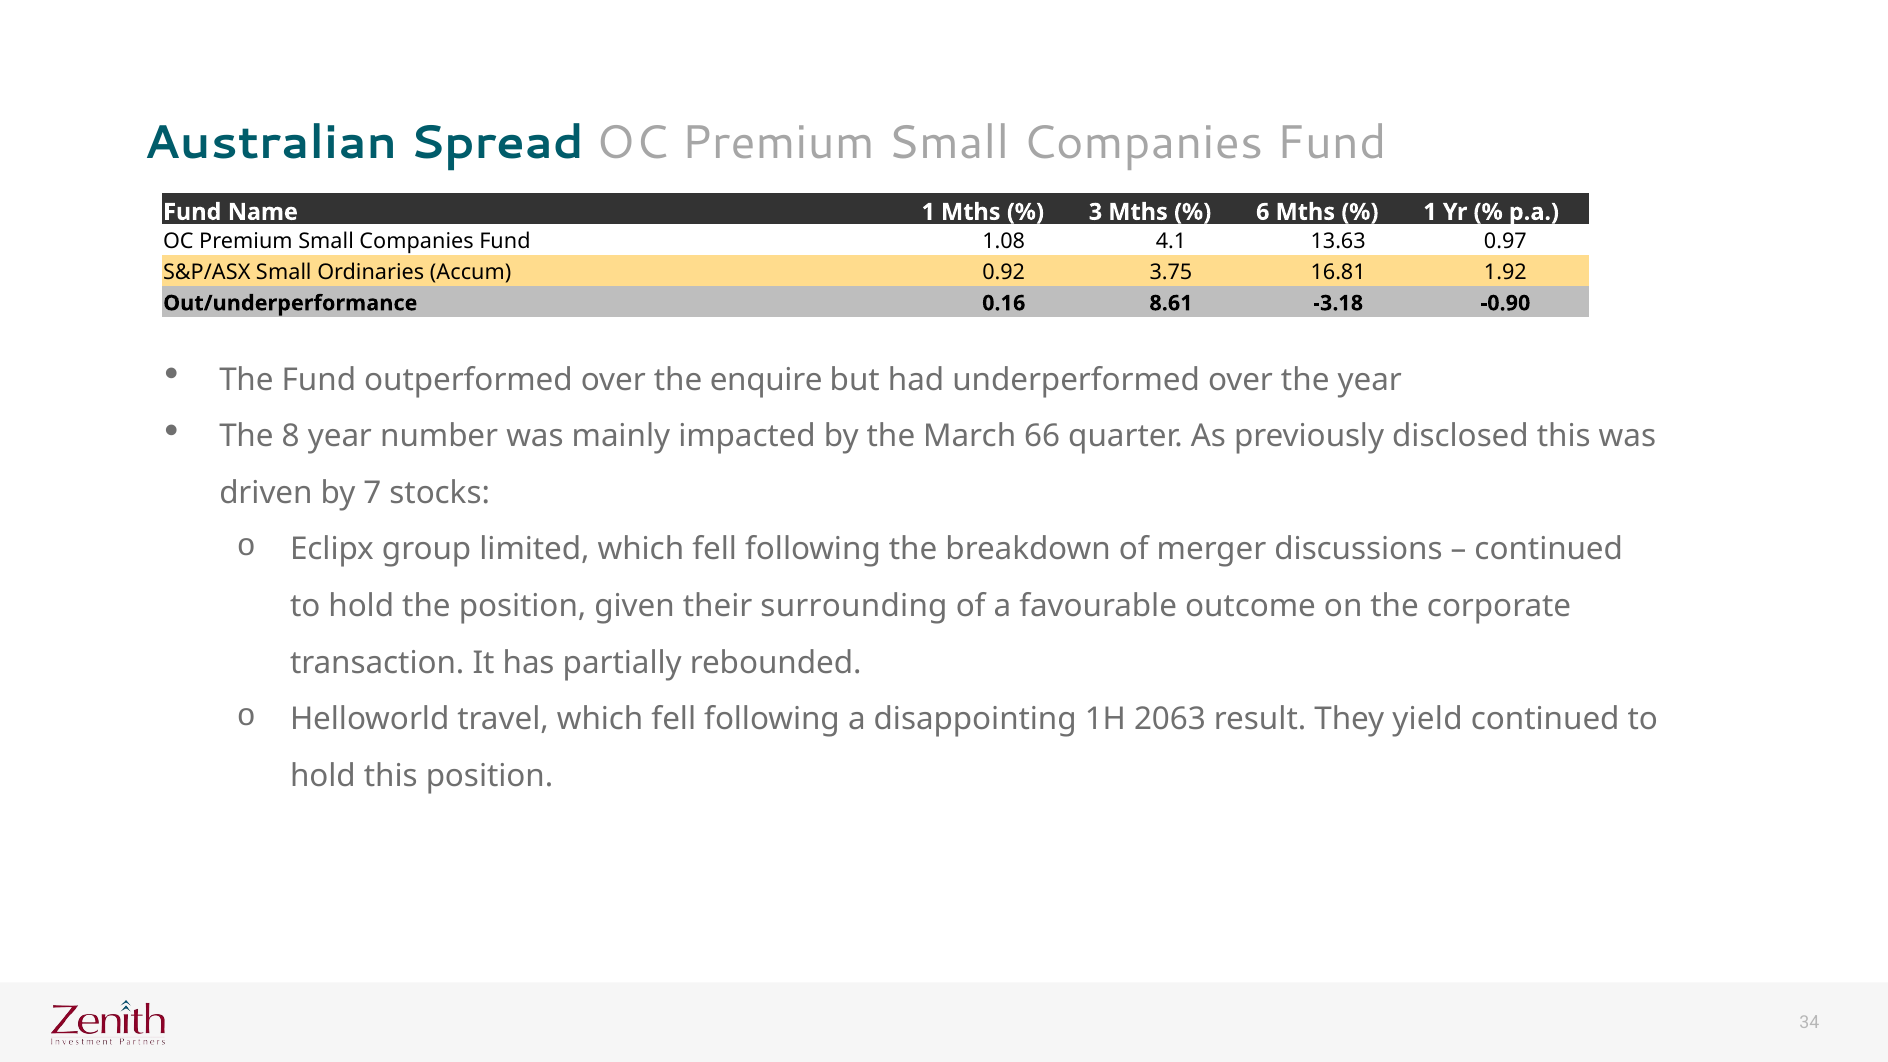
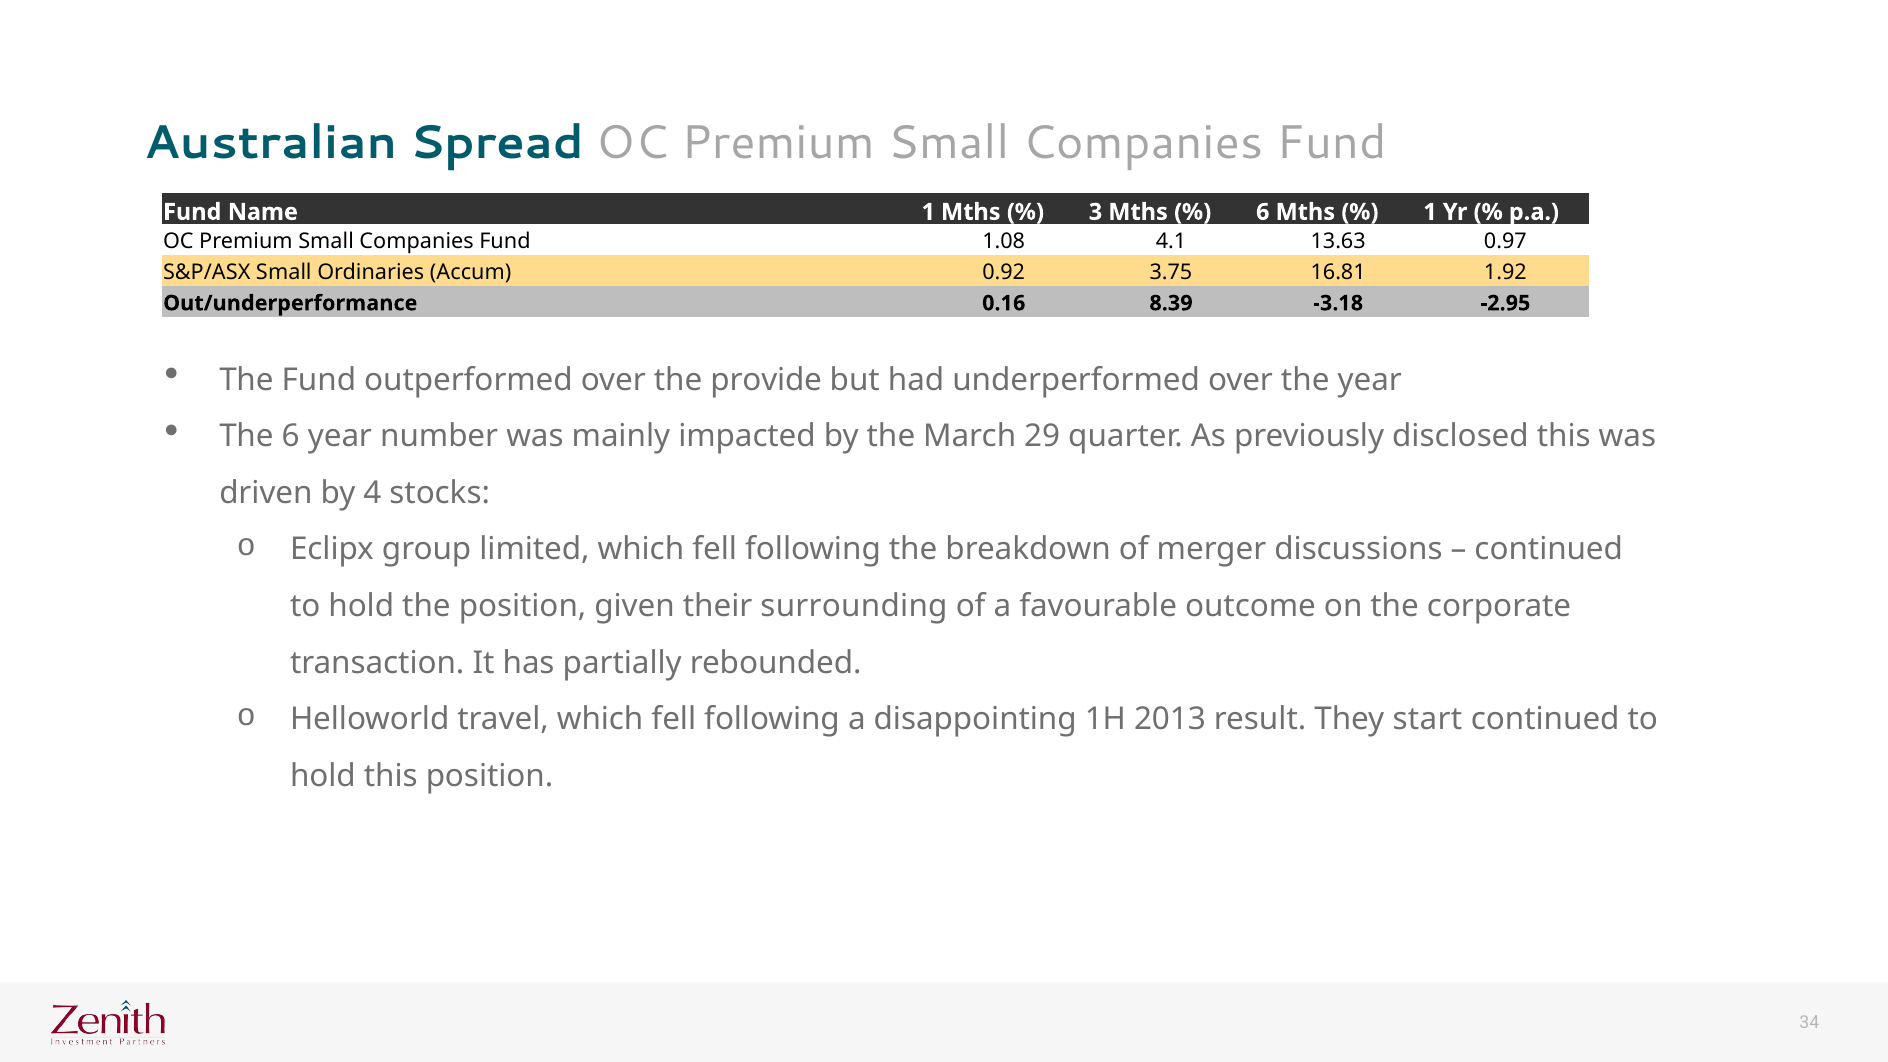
8.61: 8.61 -> 8.39
-0.90: -0.90 -> -2.95
enquire: enquire -> provide
The 8: 8 -> 6
66: 66 -> 29
7: 7 -> 4
2063: 2063 -> 2013
yield: yield -> start
